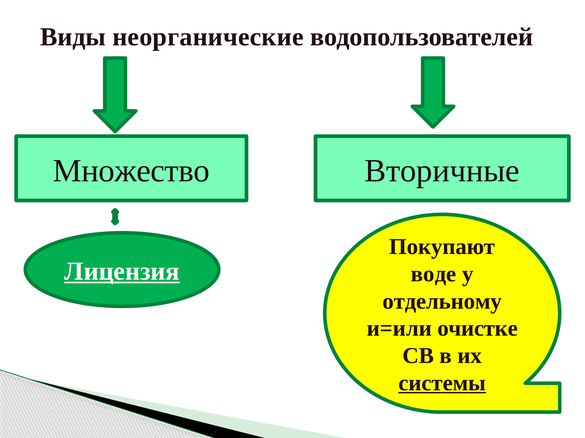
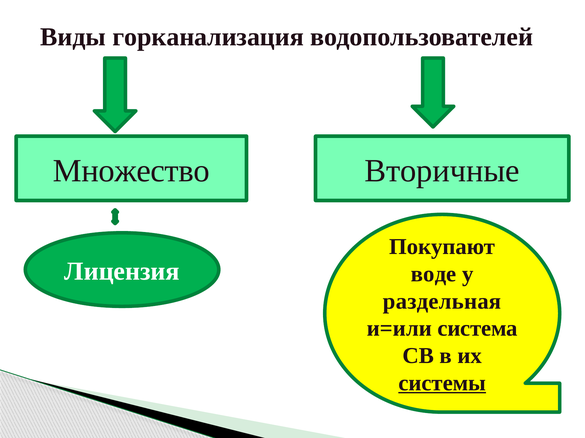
неорганические: неорганические -> горканализация
Лицензия underline: present -> none
отдельному: отдельному -> раздельная
очистке: очистке -> система
